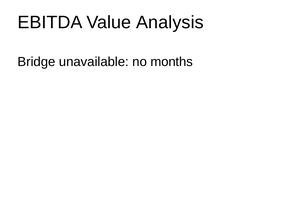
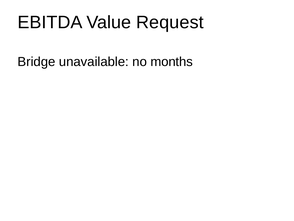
Analysis: Analysis -> Request
